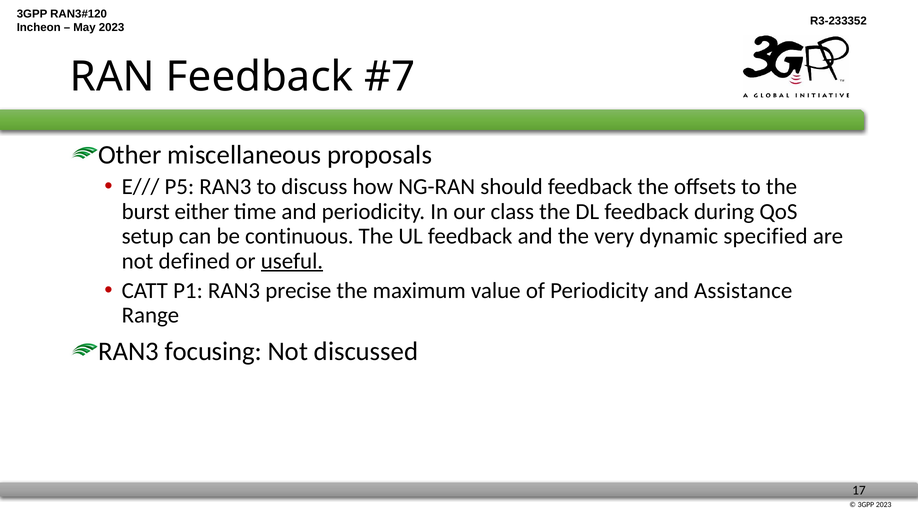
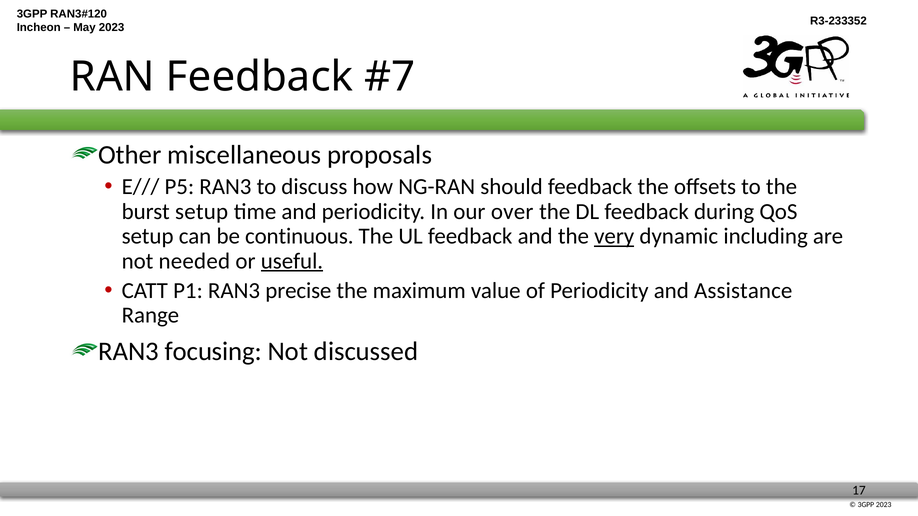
burst either: either -> setup
class: class -> over
very underline: none -> present
specified: specified -> including
defined: defined -> needed
